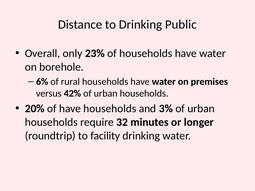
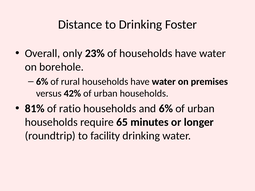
Public: Public -> Foster
20%: 20% -> 81%
of have: have -> ratio
and 3%: 3% -> 6%
32: 32 -> 65
